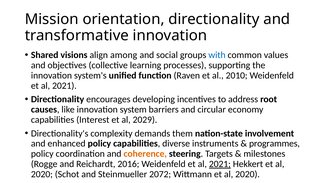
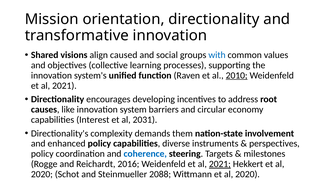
among: among -> caused
2010 underline: none -> present
2029: 2029 -> 2031
programmes: programmes -> perspectives
coherence colour: orange -> blue
2072: 2072 -> 2088
